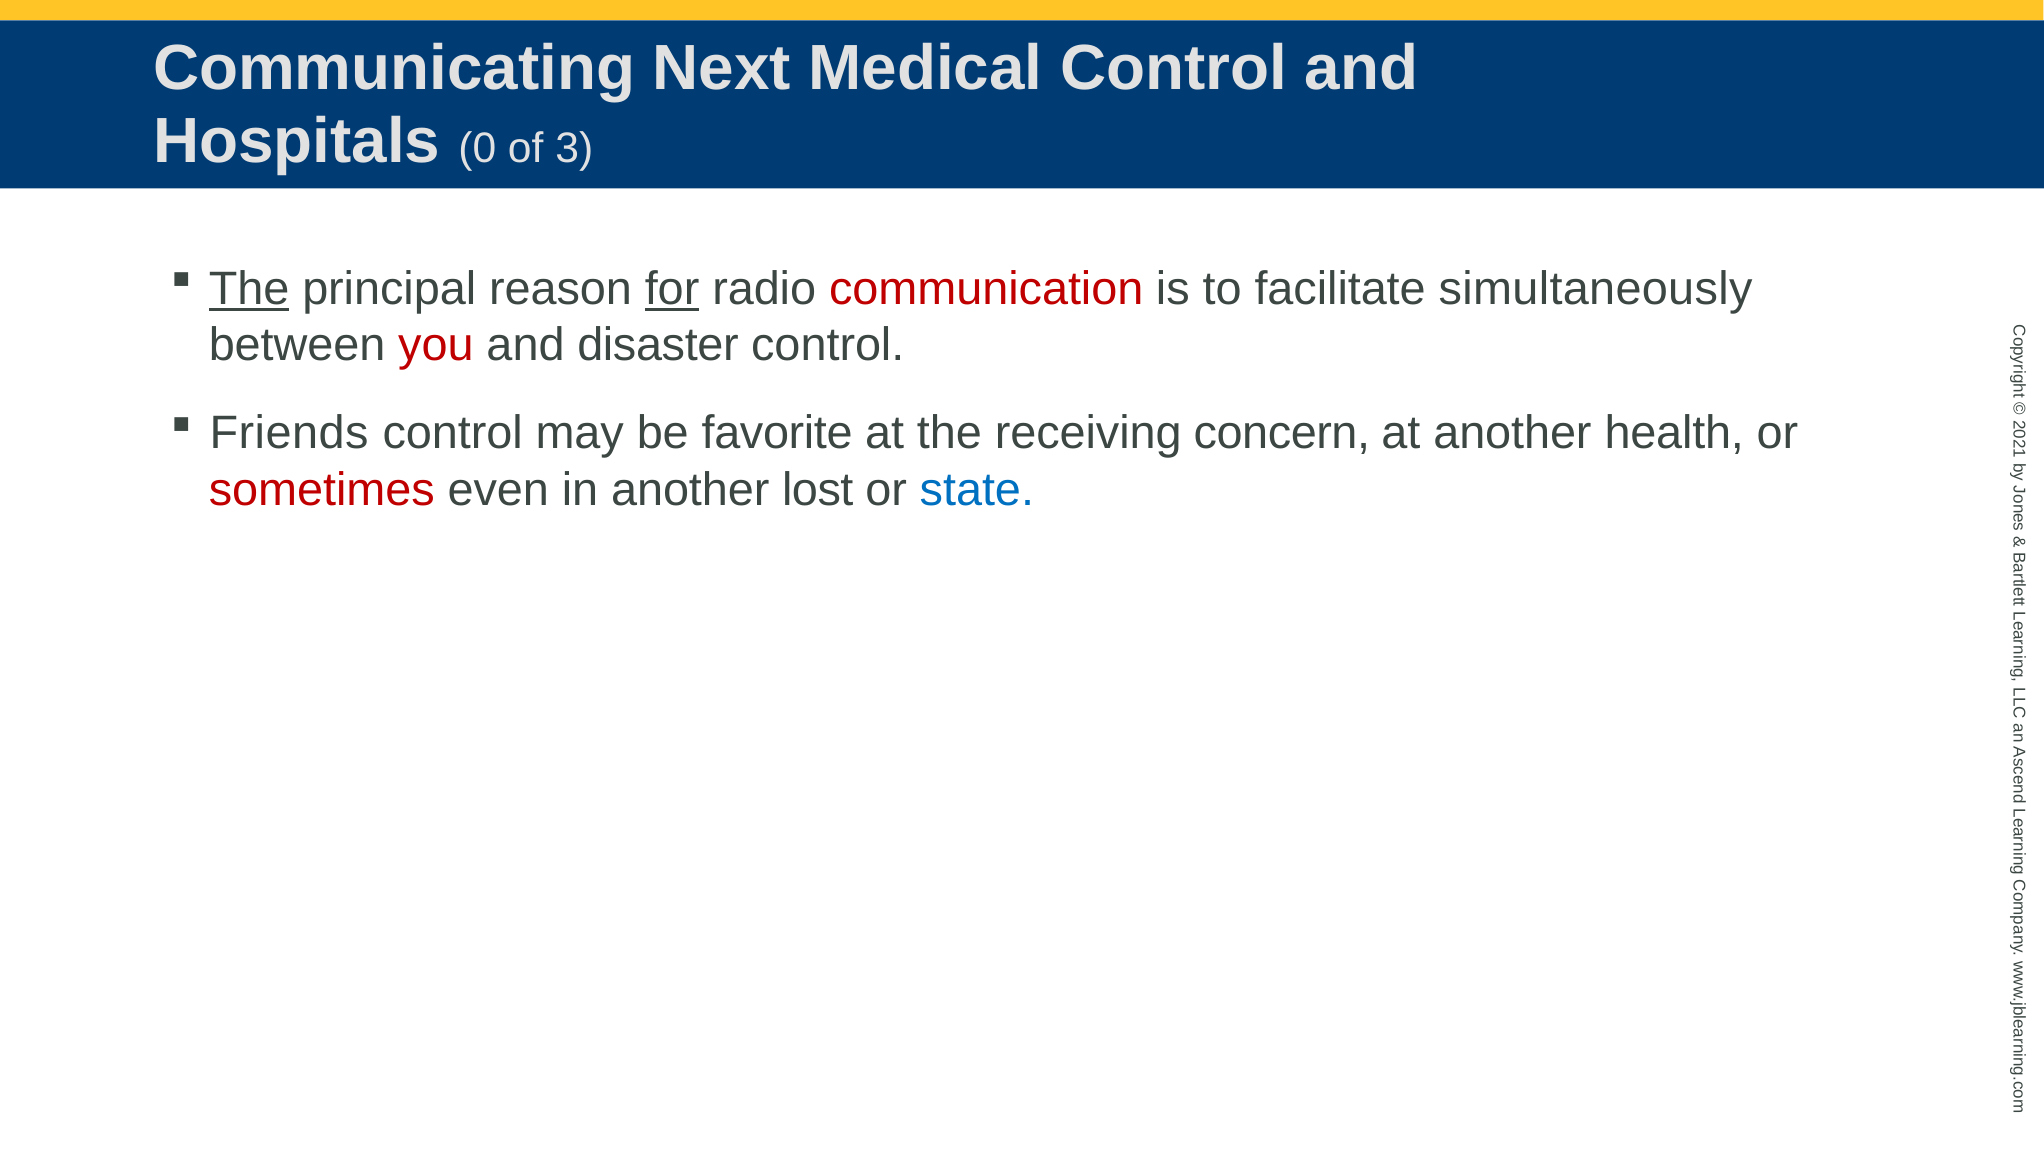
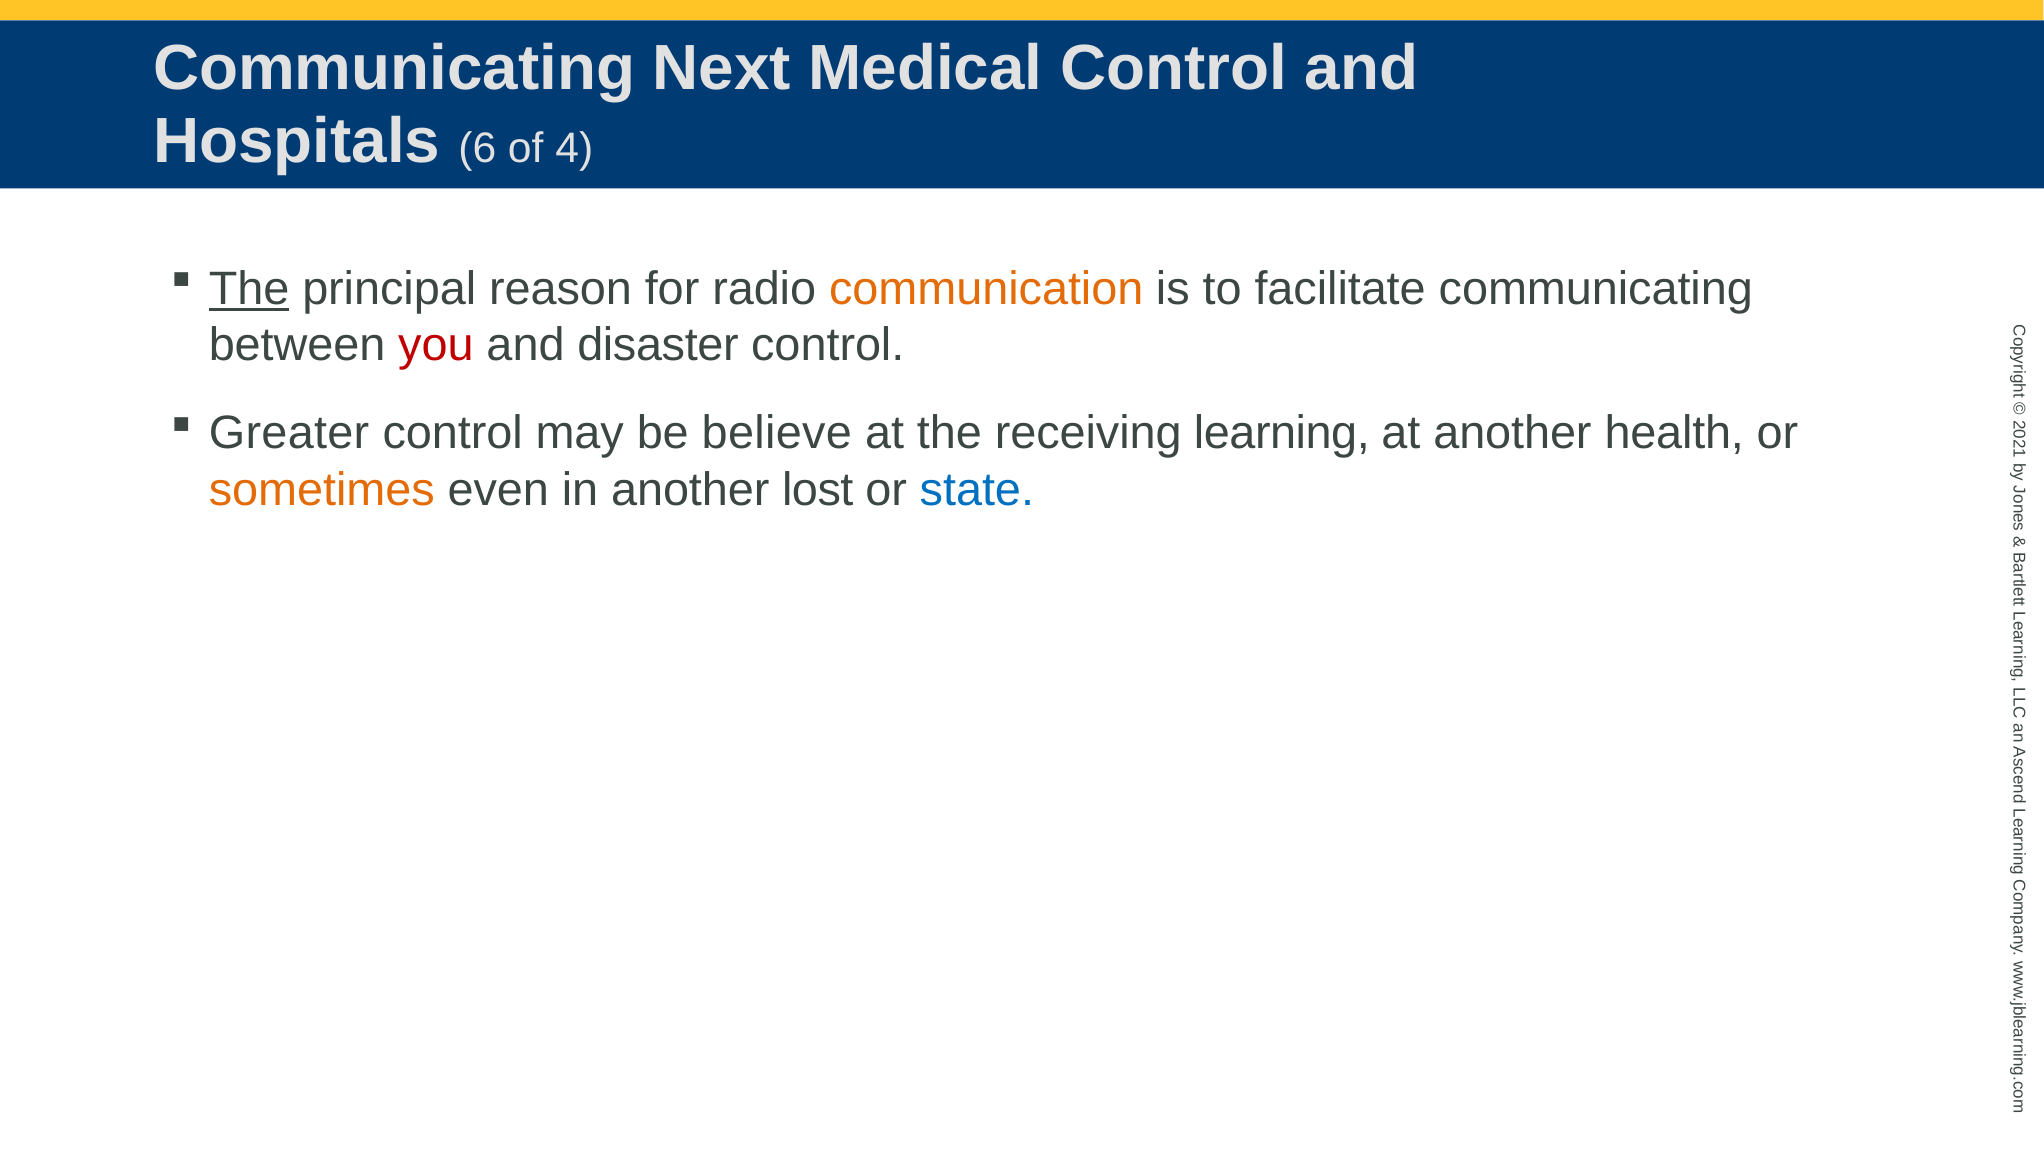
Hospitals 0: 0 -> 6
3: 3 -> 4
for underline: present -> none
communication colour: red -> orange
facilitate simultaneously: simultaneously -> communicating
Friends: Friends -> Greater
favorite: favorite -> believe
concern: concern -> learning
sometimes colour: red -> orange
